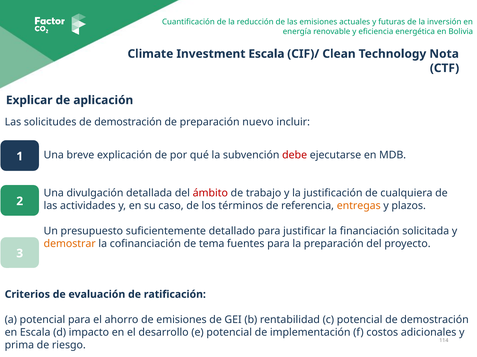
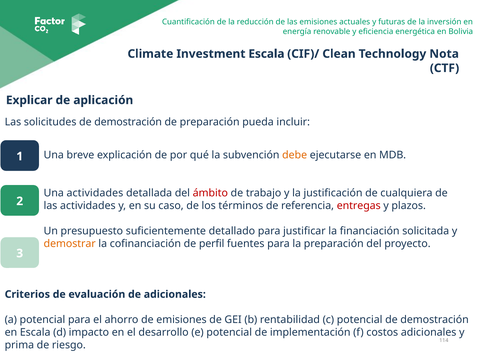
nuevo: nuevo -> pueda
debe colour: red -> orange
Una divulgación: divulgación -> actividades
entregas colour: orange -> red
tema: tema -> perfil
de ratificación: ratificación -> adicionales
